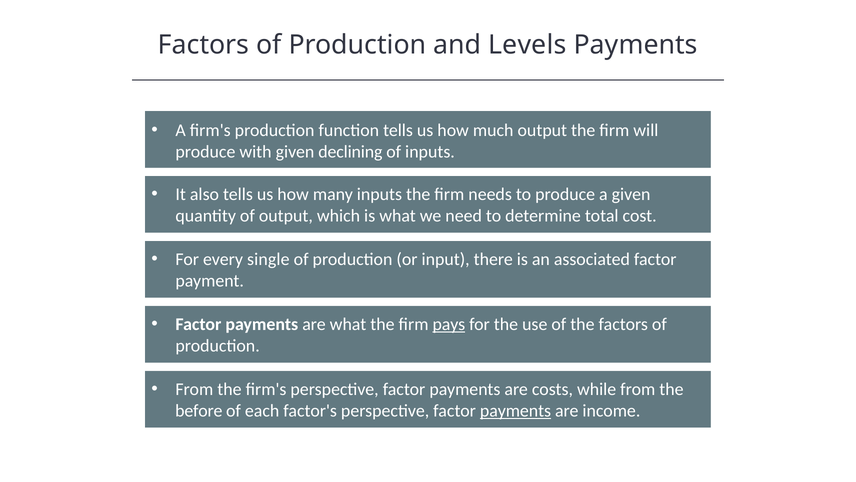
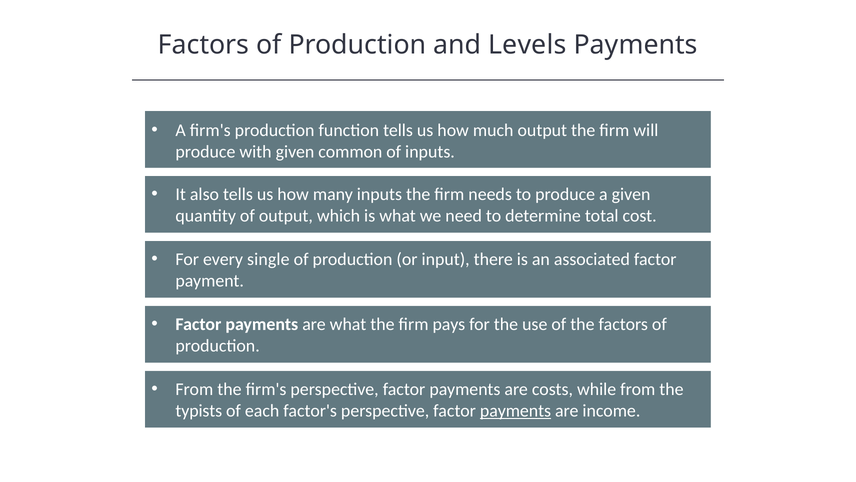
declining: declining -> common
pays underline: present -> none
before: before -> typists
